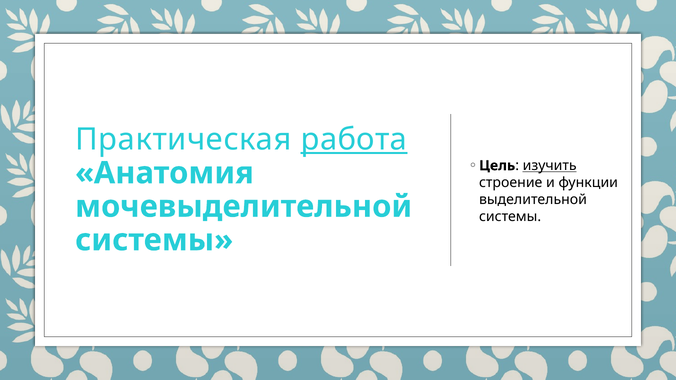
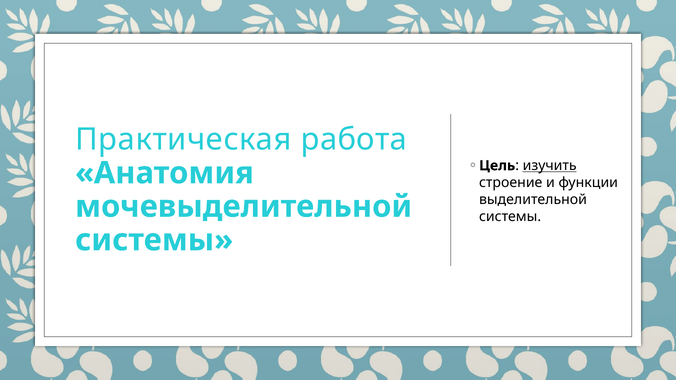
работа underline: present -> none
